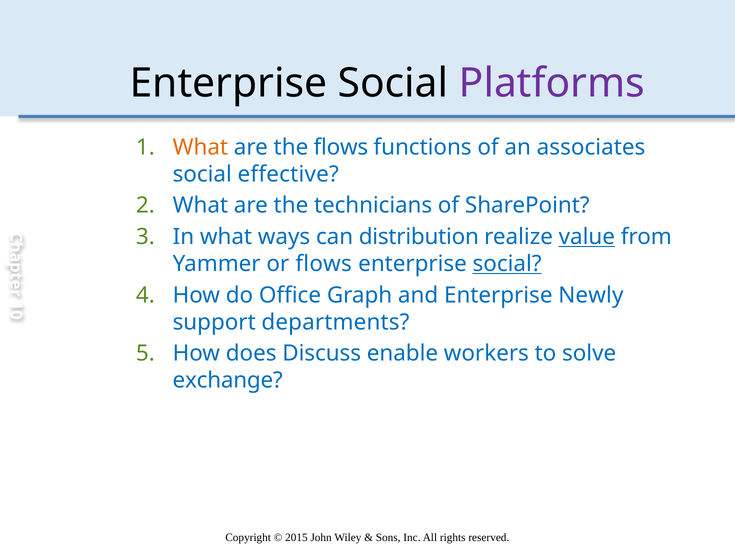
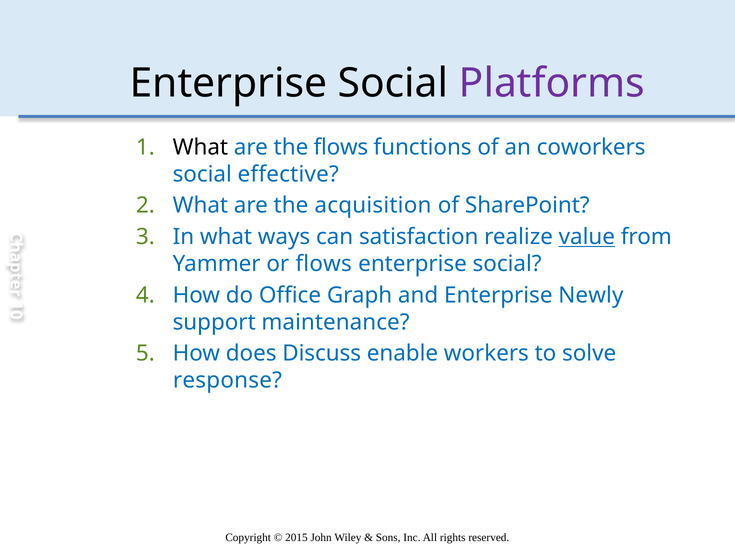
What at (200, 147) colour: orange -> black
associates: associates -> coworkers
technicians: technicians -> acquisition
distribution: distribution -> satisfaction
social at (507, 264) underline: present -> none
departments: departments -> maintenance
exchange: exchange -> response
